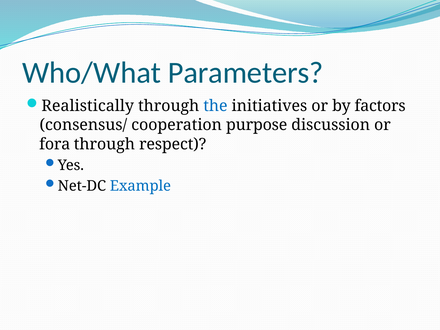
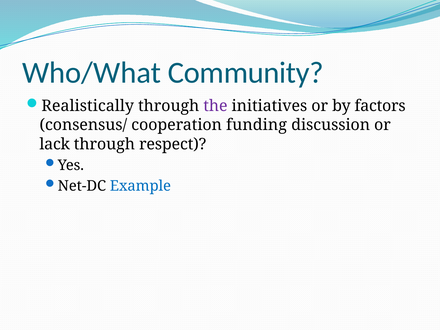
Parameters: Parameters -> Community
the colour: blue -> purple
purpose: purpose -> funding
fora: fora -> lack
